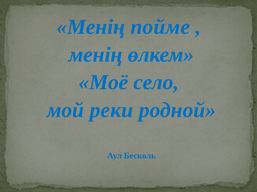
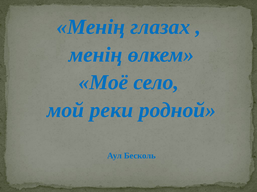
пойме: пойме -> глазах
